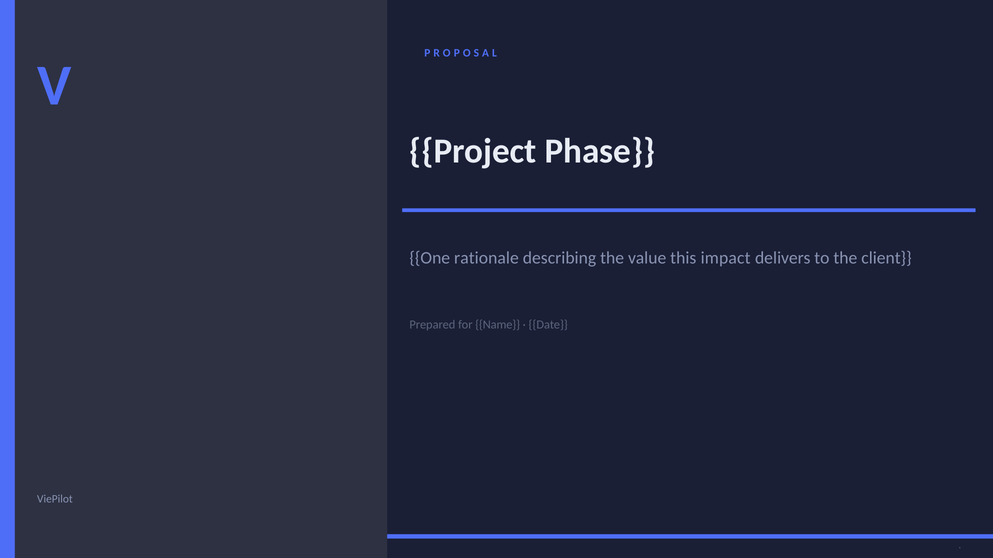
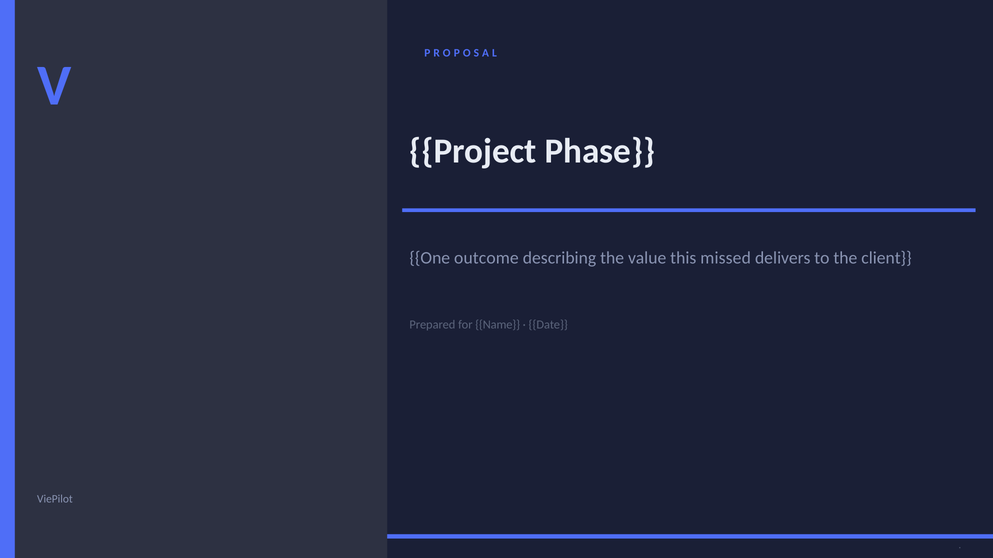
rationale: rationale -> outcome
impact: impact -> missed
